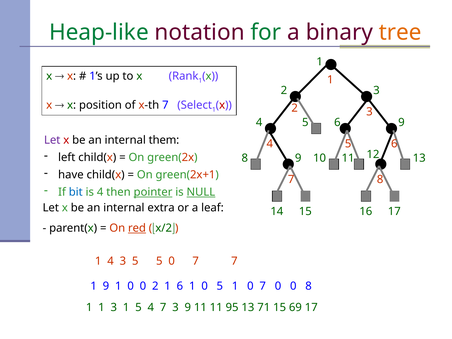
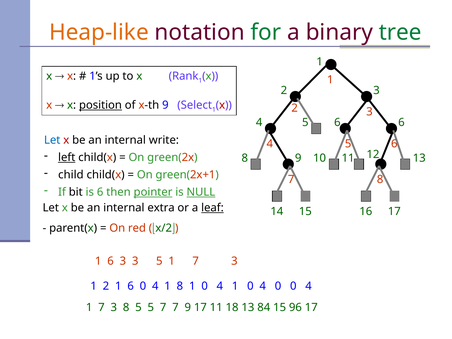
Heap-like colour: green -> orange
tree colour: orange -> green
position underline: none -> present
x-th 7: 7 -> 9
5 9: 9 -> 6
Let at (52, 140) colour: purple -> blue
them: them -> write
left underline: none -> present
have: have -> child
bit colour: blue -> black
is 4: 4 -> 6
leaf underline: none -> present
red underline: present -> none
4 at (110, 261): 4 -> 6
3 5: 5 -> 3
5 0: 0 -> 1
7 at (234, 261): 7 -> 3
9 at (106, 286): 9 -> 2
0 at (131, 286): 0 -> 6
2 at (155, 286): 2 -> 4
6 at (180, 286): 6 -> 8
5 at (220, 286): 5 -> 4
7 at (263, 286): 7 -> 4
0 0 8: 8 -> 4
1 at (101, 307): 1 -> 7
3 1: 1 -> 8
4 at (151, 307): 4 -> 5
7 3: 3 -> 7
11 at (200, 307): 11 -> 17
95: 95 -> 18
71: 71 -> 84
69: 69 -> 96
